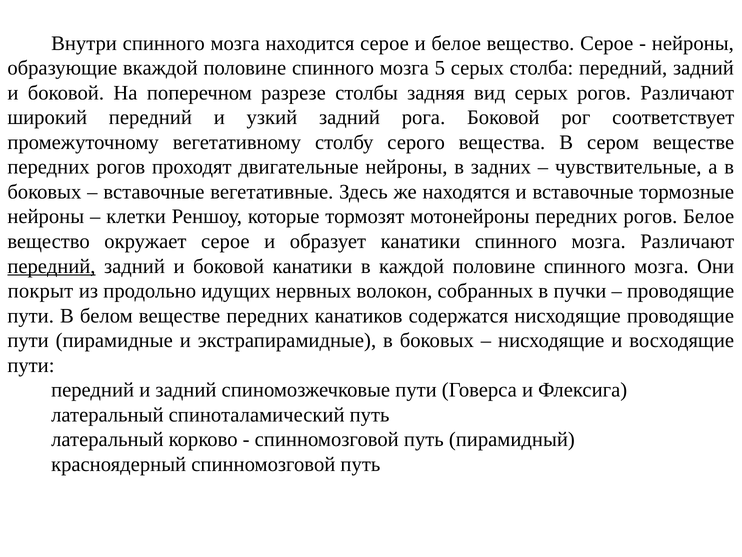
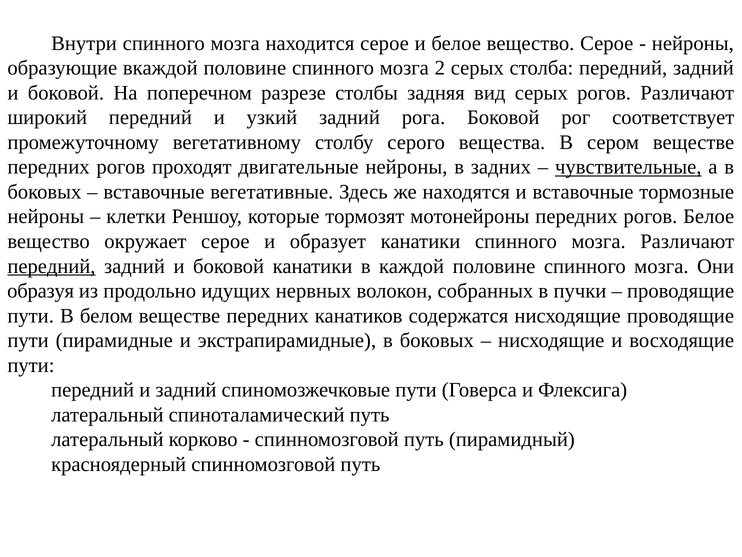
5: 5 -> 2
чувствительные underline: none -> present
покрыт: покрыт -> образуя
